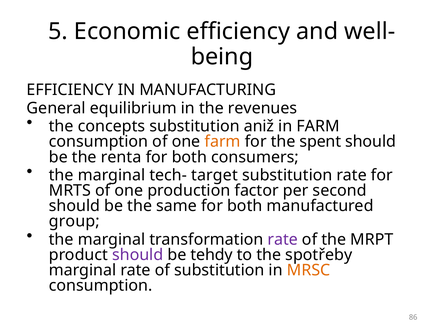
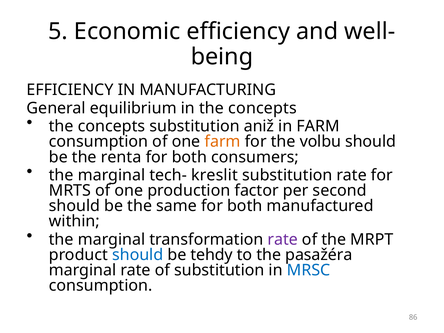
in the revenues: revenues -> concepts
spent: spent -> volbu
target: target -> kreslit
group: group -> within
should at (138, 255) colour: purple -> blue
spotřeby: spotřeby -> pasažéra
MRSC colour: orange -> blue
